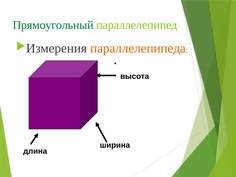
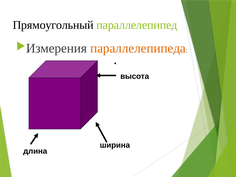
Прямоугольный colour: green -> black
